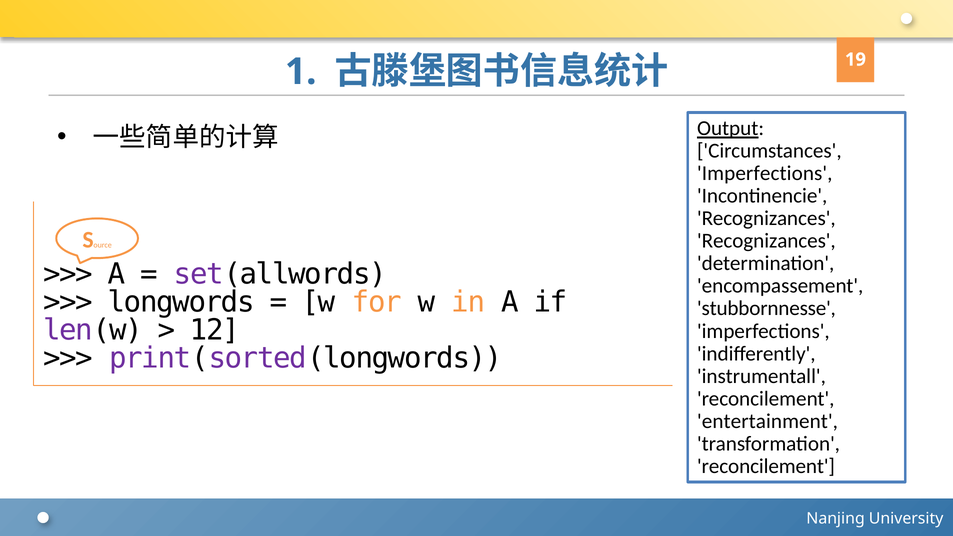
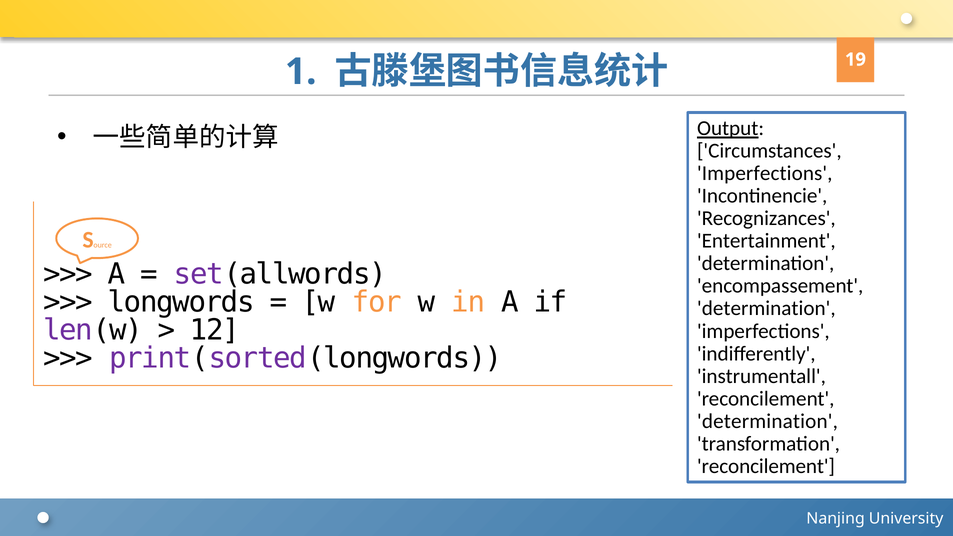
Recognizances at (766, 241): Recognizances -> Entertainment
stubbornnesse at (766, 309): stubbornnesse -> determination
entertainment at (768, 421): entertainment -> determination
